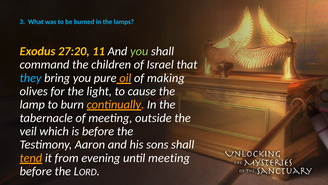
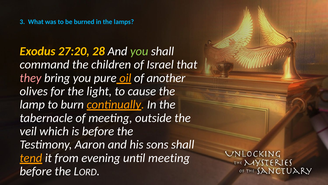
11: 11 -> 28
they colour: light blue -> pink
making: making -> another
